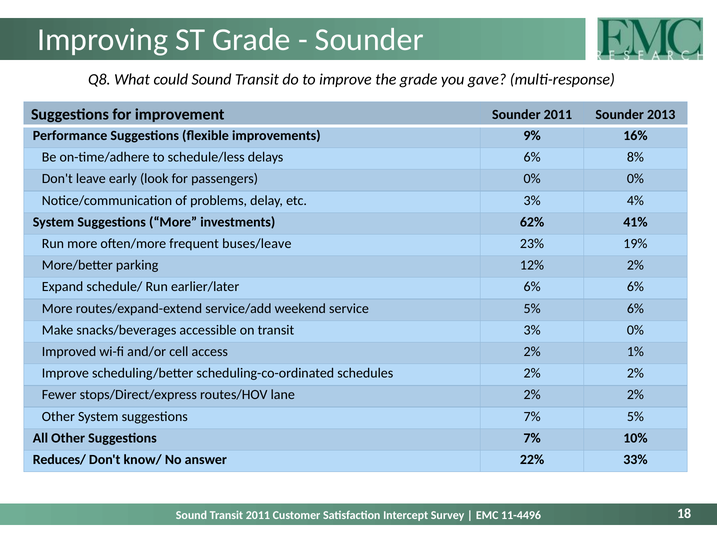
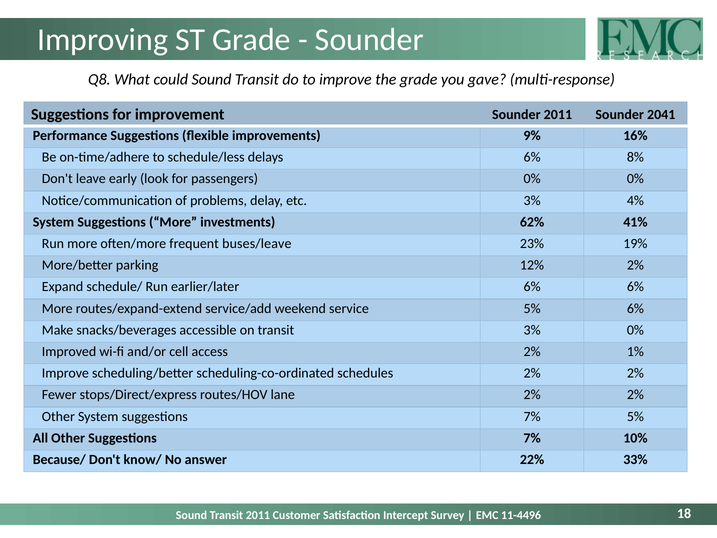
2013: 2013 -> 2041
Reduces/: Reduces/ -> Because/
